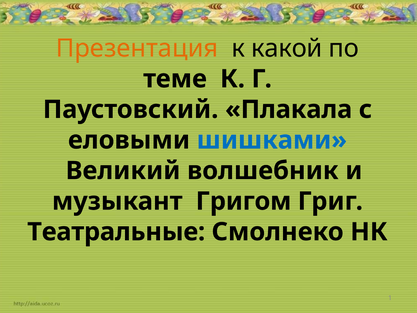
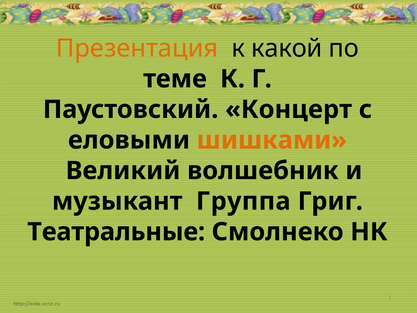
Плакала: Плакала -> Концерт
шишками colour: blue -> orange
Григом: Григом -> Группа
